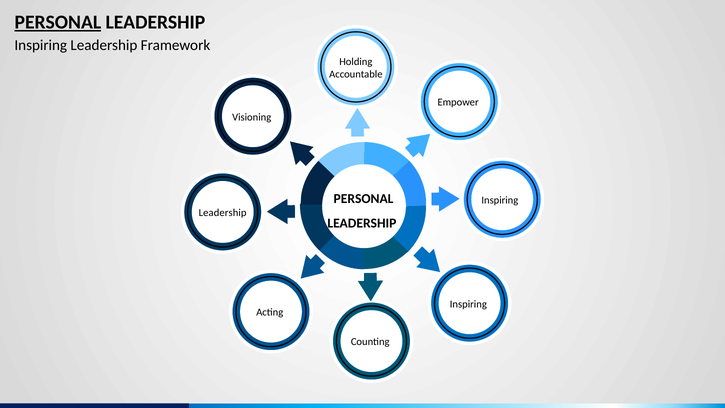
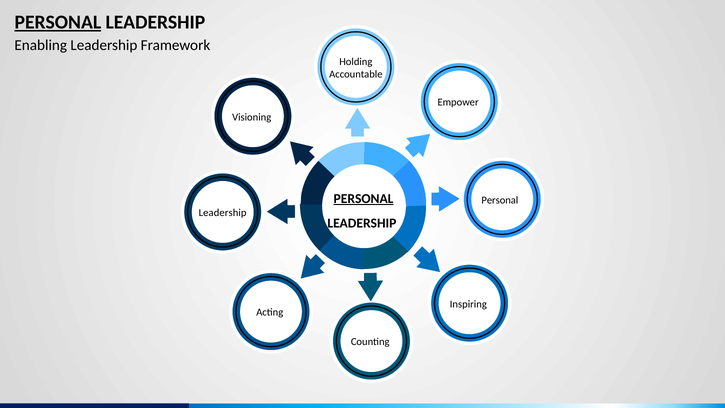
Inspiring at (41, 45): Inspiring -> Enabling
PERSONAL at (364, 198) underline: none -> present
Inspiring at (500, 200): Inspiring -> Personal
